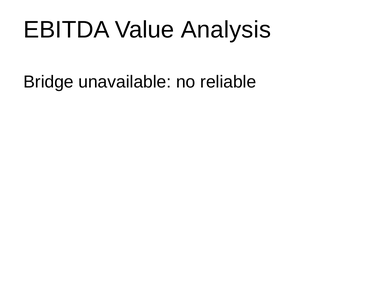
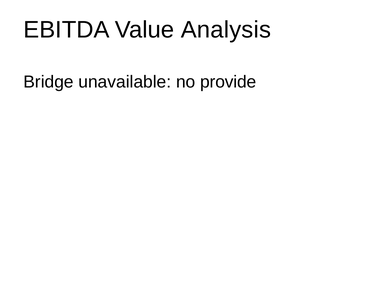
reliable: reliable -> provide
